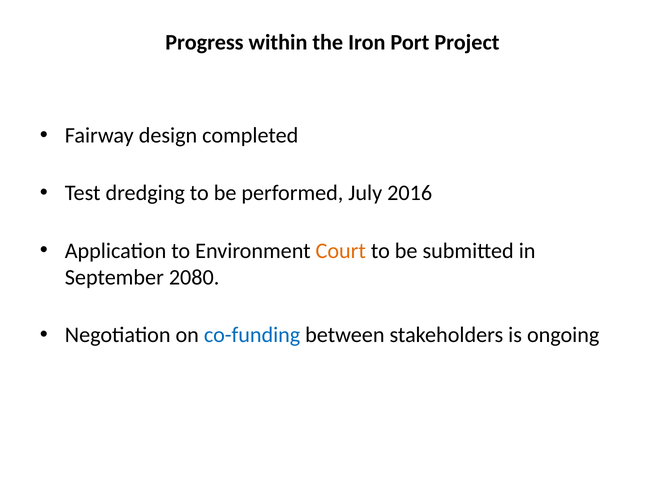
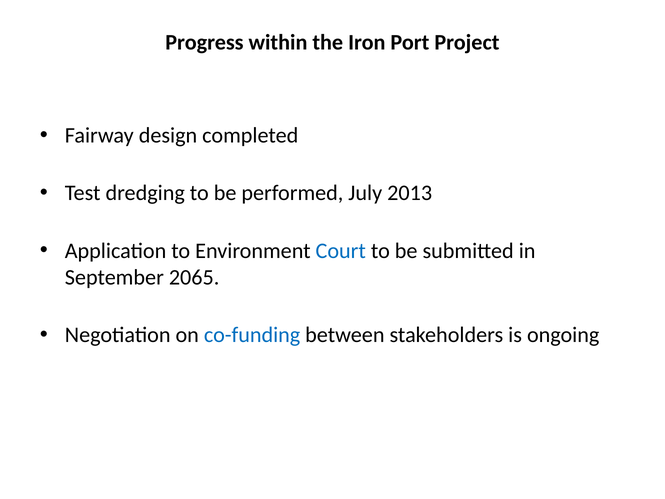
2016: 2016 -> 2013
Court colour: orange -> blue
2080: 2080 -> 2065
